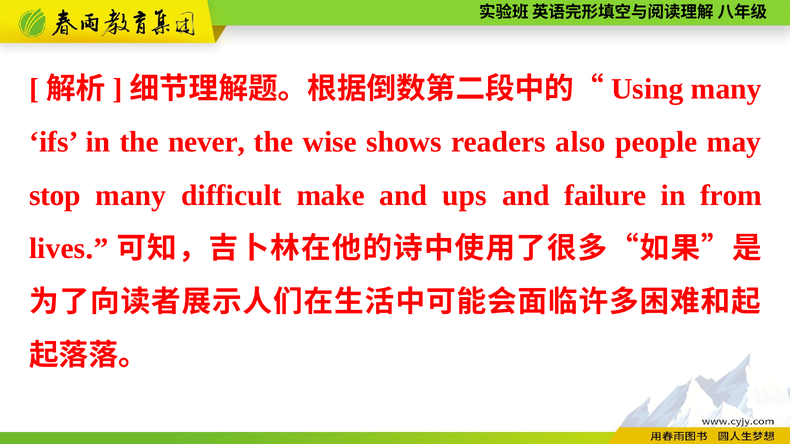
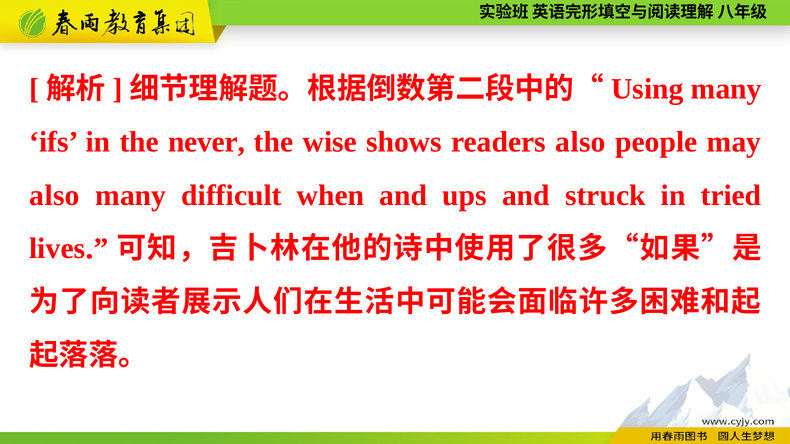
stop at (55, 196): stop -> also
make: make -> when
failure: failure -> struck
from: from -> tried
